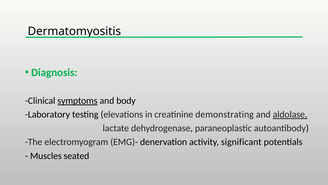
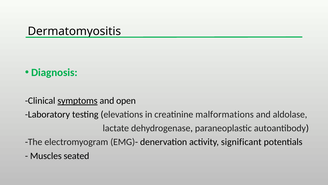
body: body -> open
demonstrating: demonstrating -> malformations
aldolase underline: present -> none
